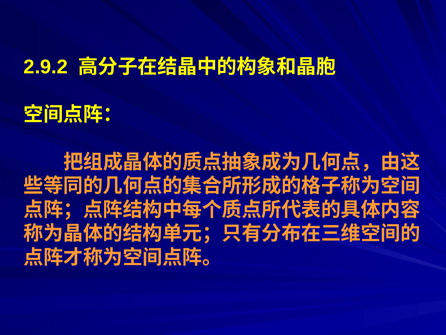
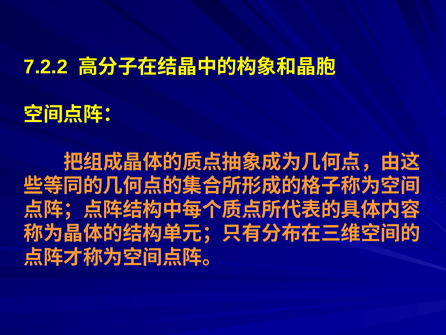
2.9.2: 2.9.2 -> 7.2.2
